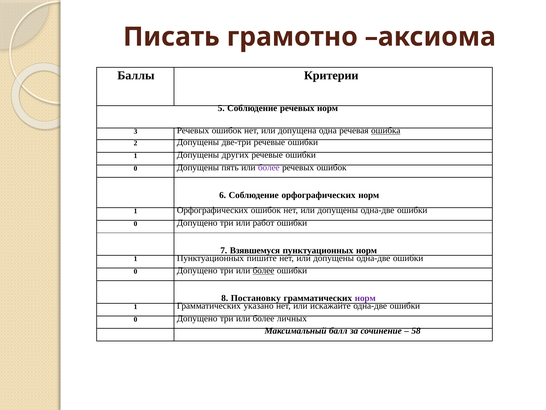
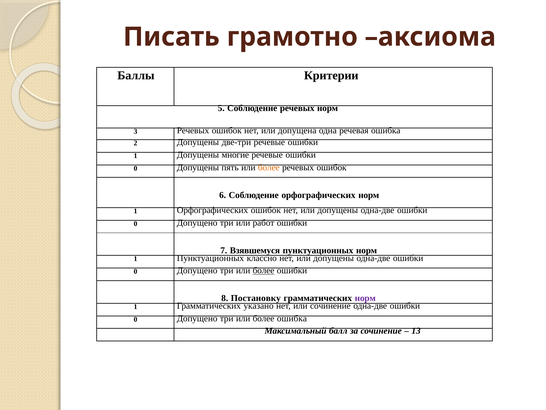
ошибка at (386, 130) underline: present -> none
других: других -> многие
более at (269, 167) colour: purple -> orange
пишите: пишите -> классно
или искажайте: искажайте -> сочинение
более личных: личных -> ошибка
58: 58 -> 13
